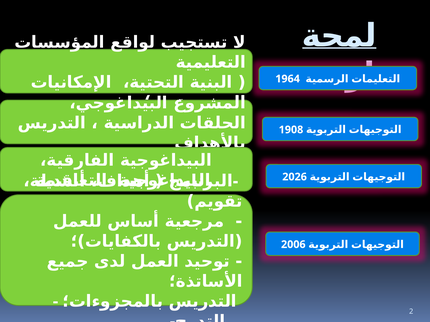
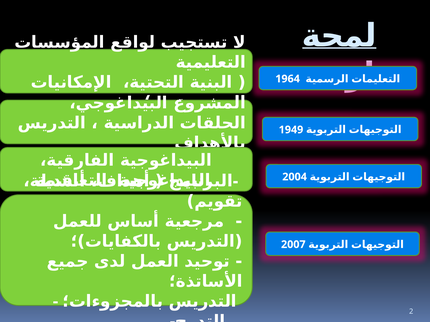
1908: 1908 -> 1949
2026: 2026 -> 2004
2006: 2006 -> 2007
